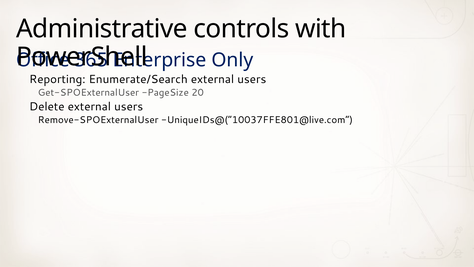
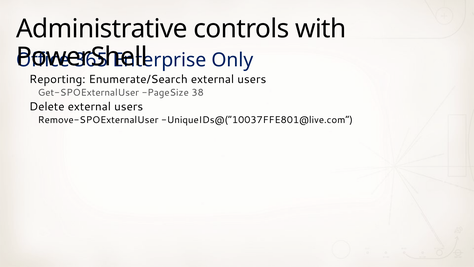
20: 20 -> 38
